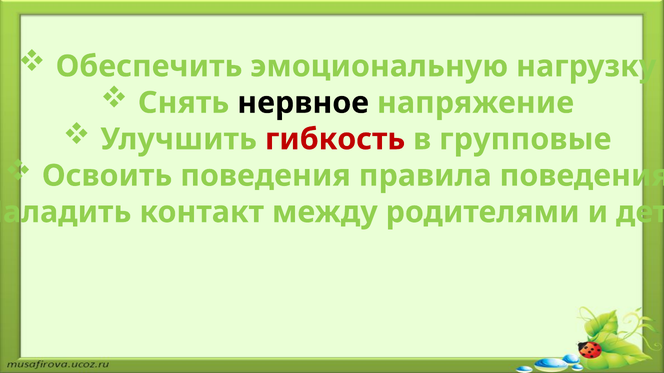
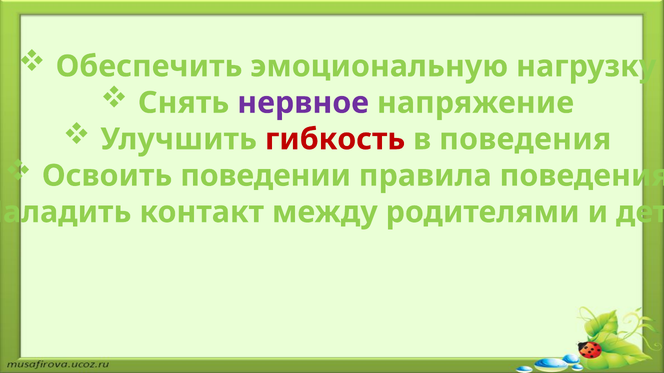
нервное colour: black -> purple
в групповые: групповые -> поведения
Освоить поведения: поведения -> поведении
